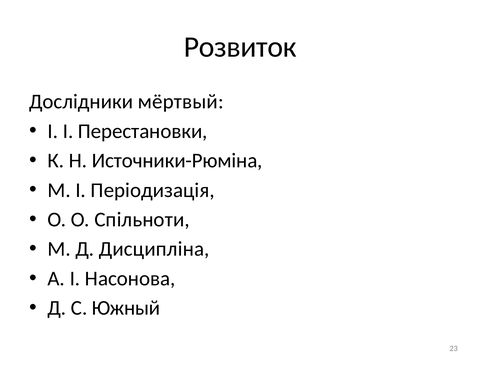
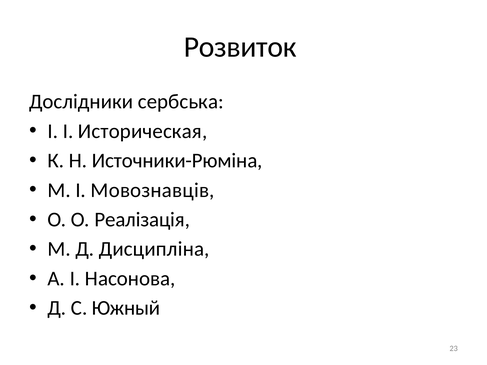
мёртвый: мёртвый -> сербська
Перестановки: Перестановки -> Историческая
Періодизація: Періодизація -> Мовознавців
Спільноти: Спільноти -> Реалізація
